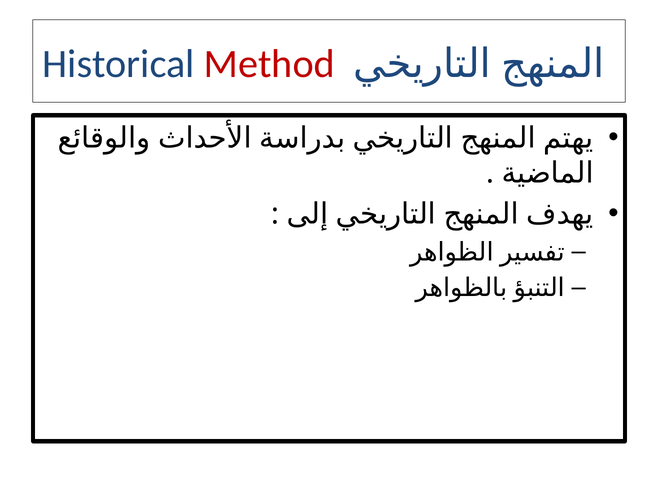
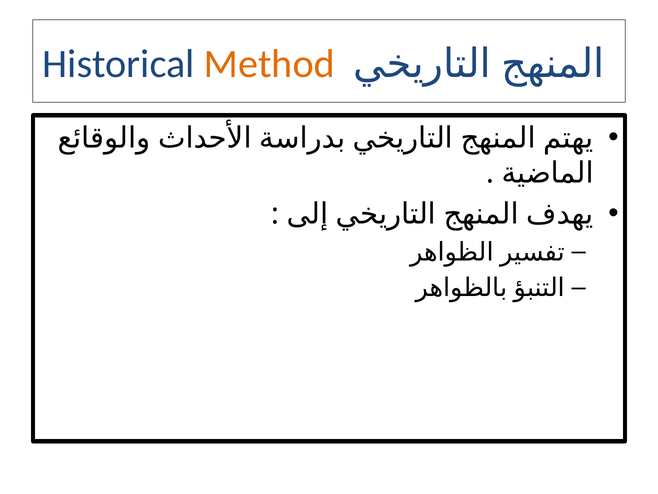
Method colour: red -> orange
